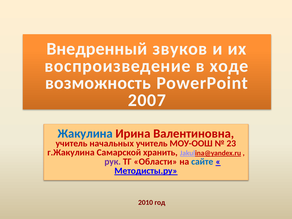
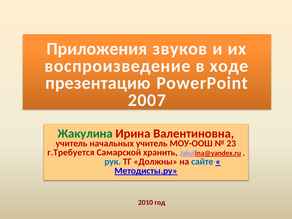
Внедренный: Внедренный -> Приложения
возможность: возможность -> презентацию
Жакулина colour: blue -> green
г.Жакулина: г.Жакулина -> г.Требуется
рук colour: purple -> blue
Области: Области -> Должны
